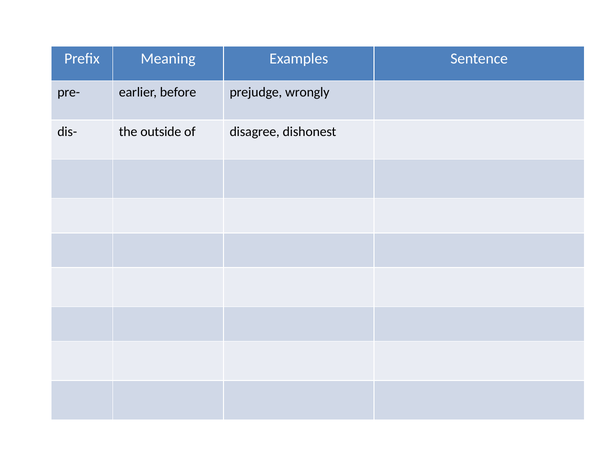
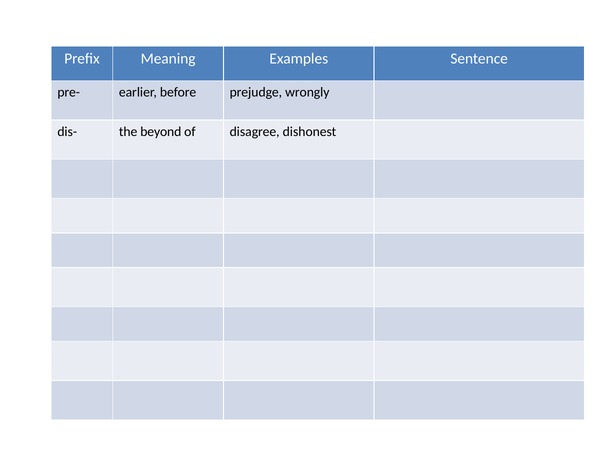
outside: outside -> beyond
